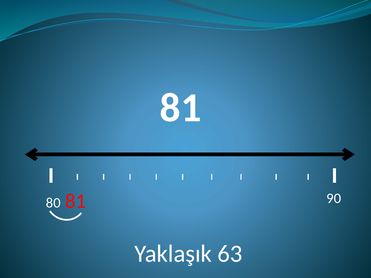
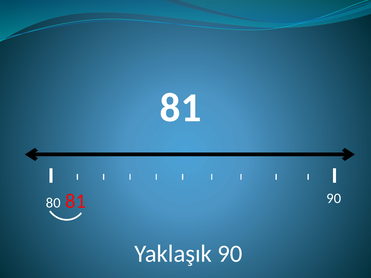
Yaklaşık 63: 63 -> 90
